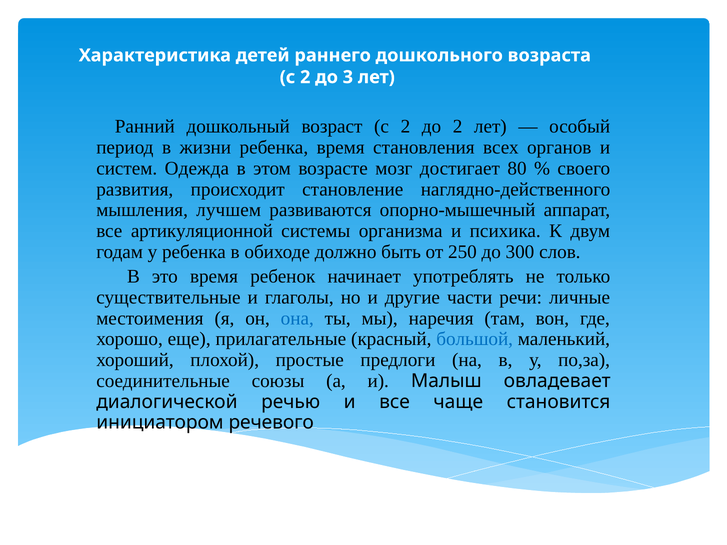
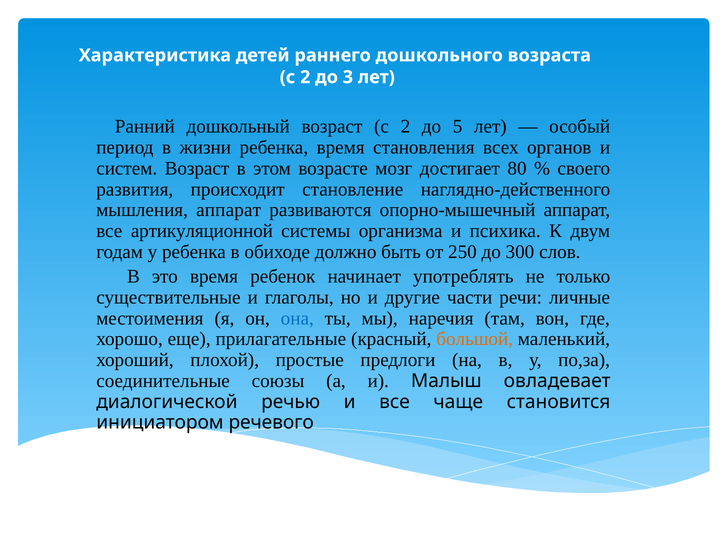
до 2: 2 -> 5
систем Одежда: Одежда -> Возраст
мышления лучшем: лучшем -> аппарат
большой colour: blue -> orange
